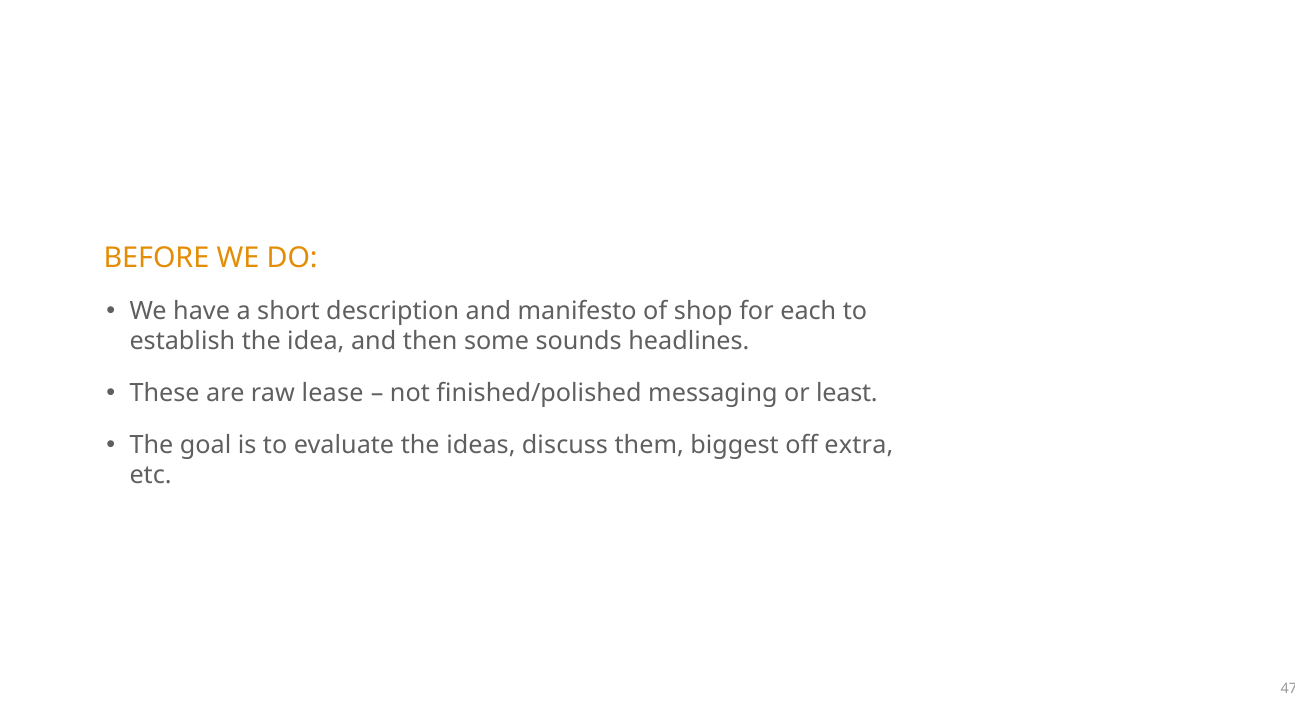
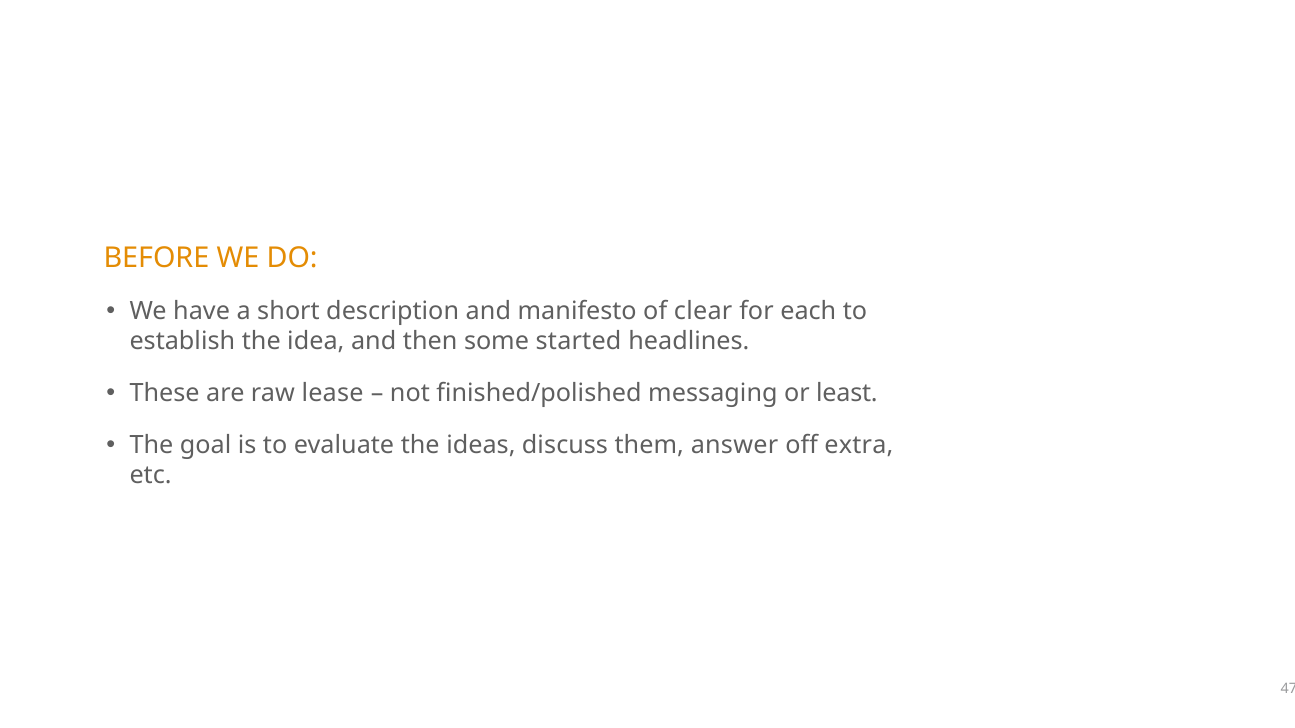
shop: shop -> clear
sounds: sounds -> started
biggest: biggest -> answer
